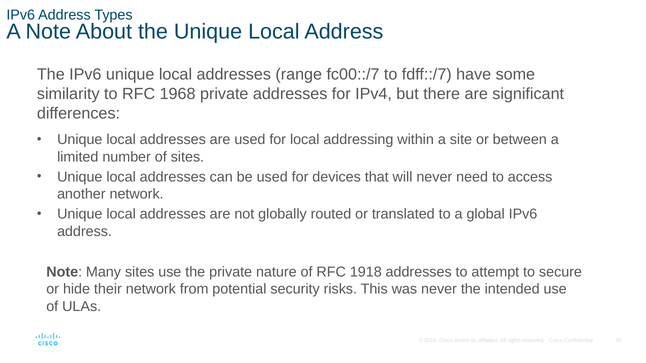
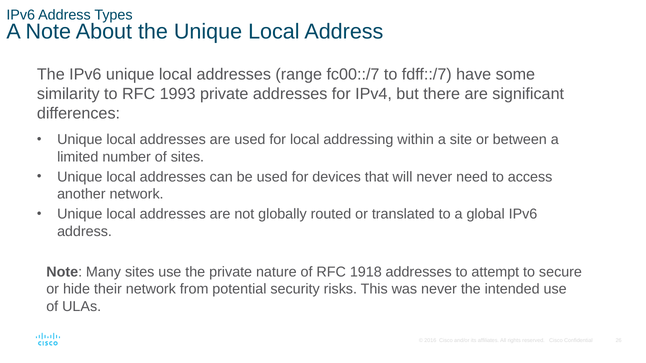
1968: 1968 -> 1993
